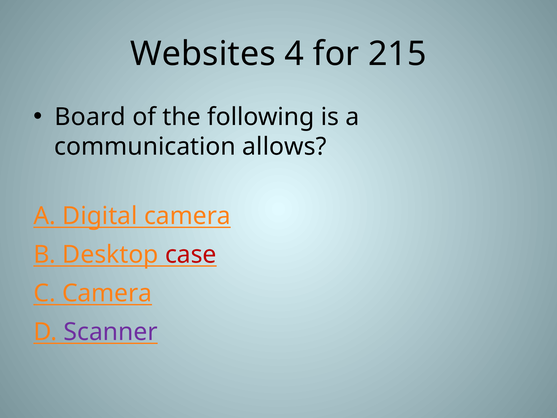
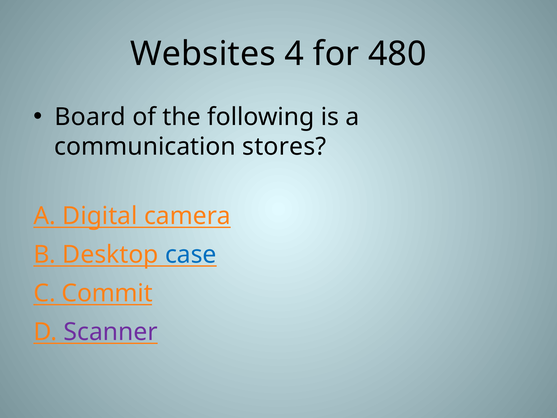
215: 215 -> 480
allows: allows -> stores
case colour: red -> blue
C Camera: Camera -> Commit
